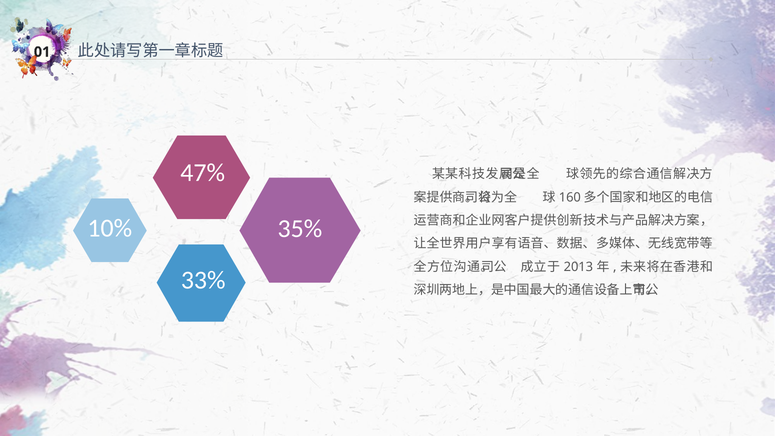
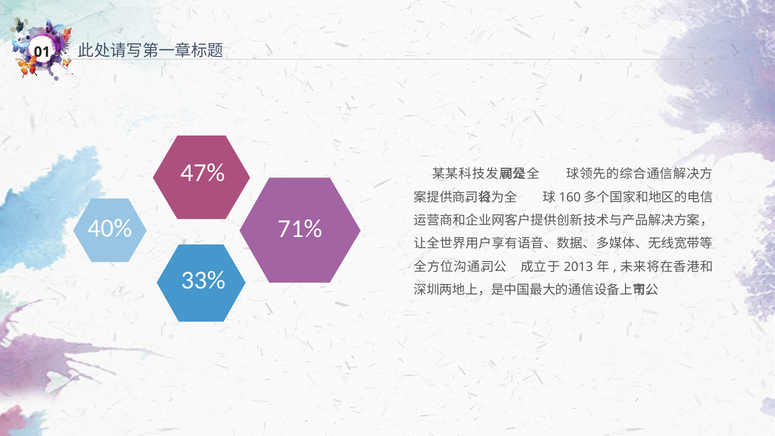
10%: 10% -> 40%
35%: 35% -> 71%
